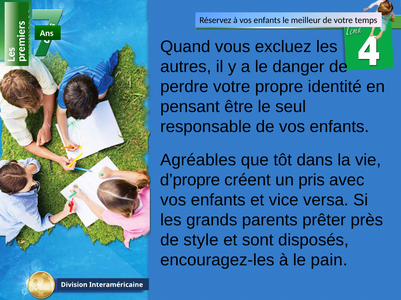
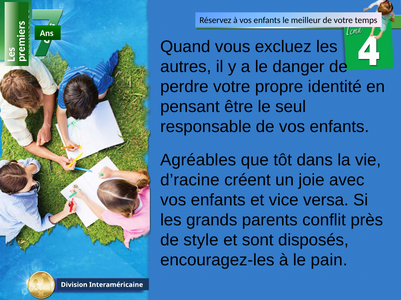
d’propre: d’propre -> d’racine
pris: pris -> joie
prêter: prêter -> conflit
